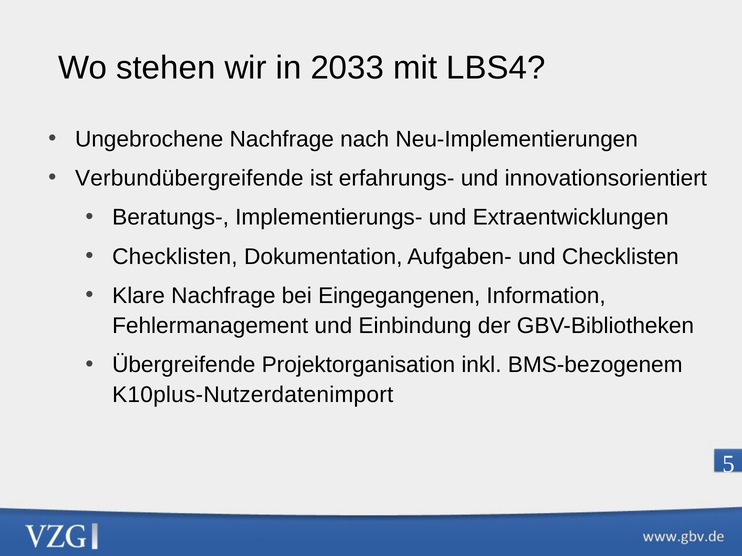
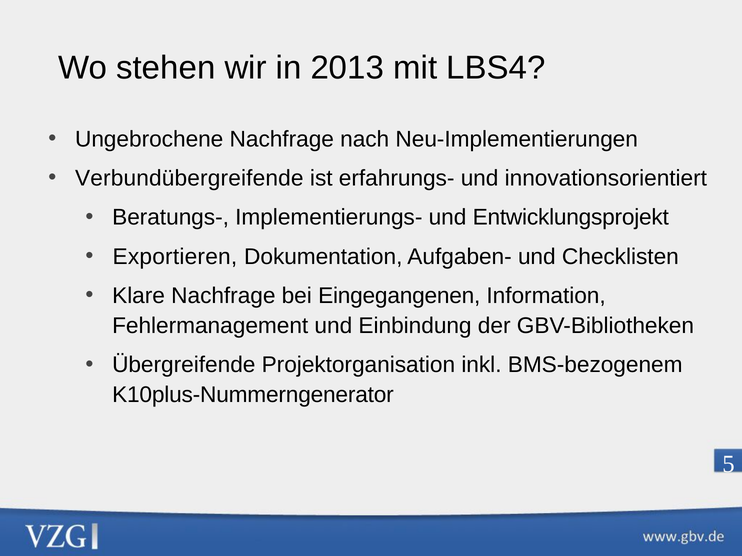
2033: 2033 -> 2013
Extraentwicklungen: Extraentwicklungen -> Entwicklungsprojekt
Checklisten at (175, 257): Checklisten -> Exportieren
K10plus-Nutzerdatenimport: K10plus-Nutzerdatenimport -> K10plus-Nummerngenerator
